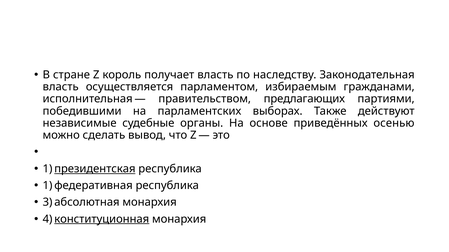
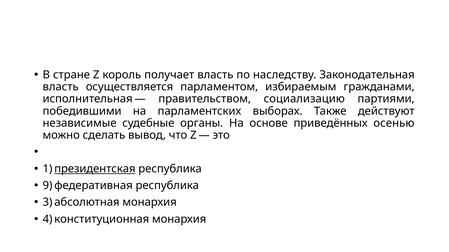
предлагающих: предлагающих -> социализацию
1 at (48, 186): 1 -> 9
конституционная underline: present -> none
